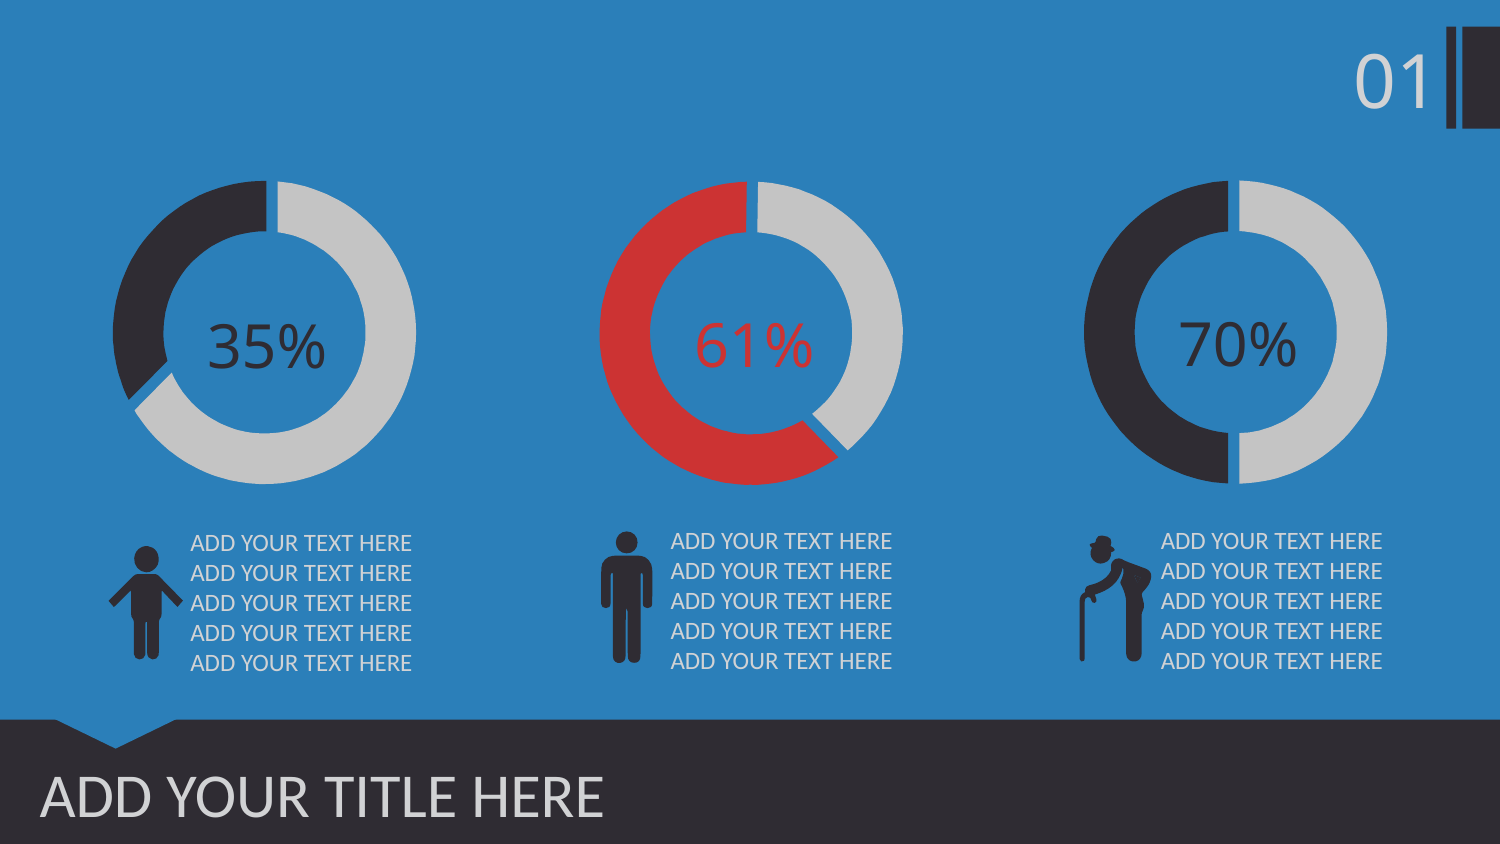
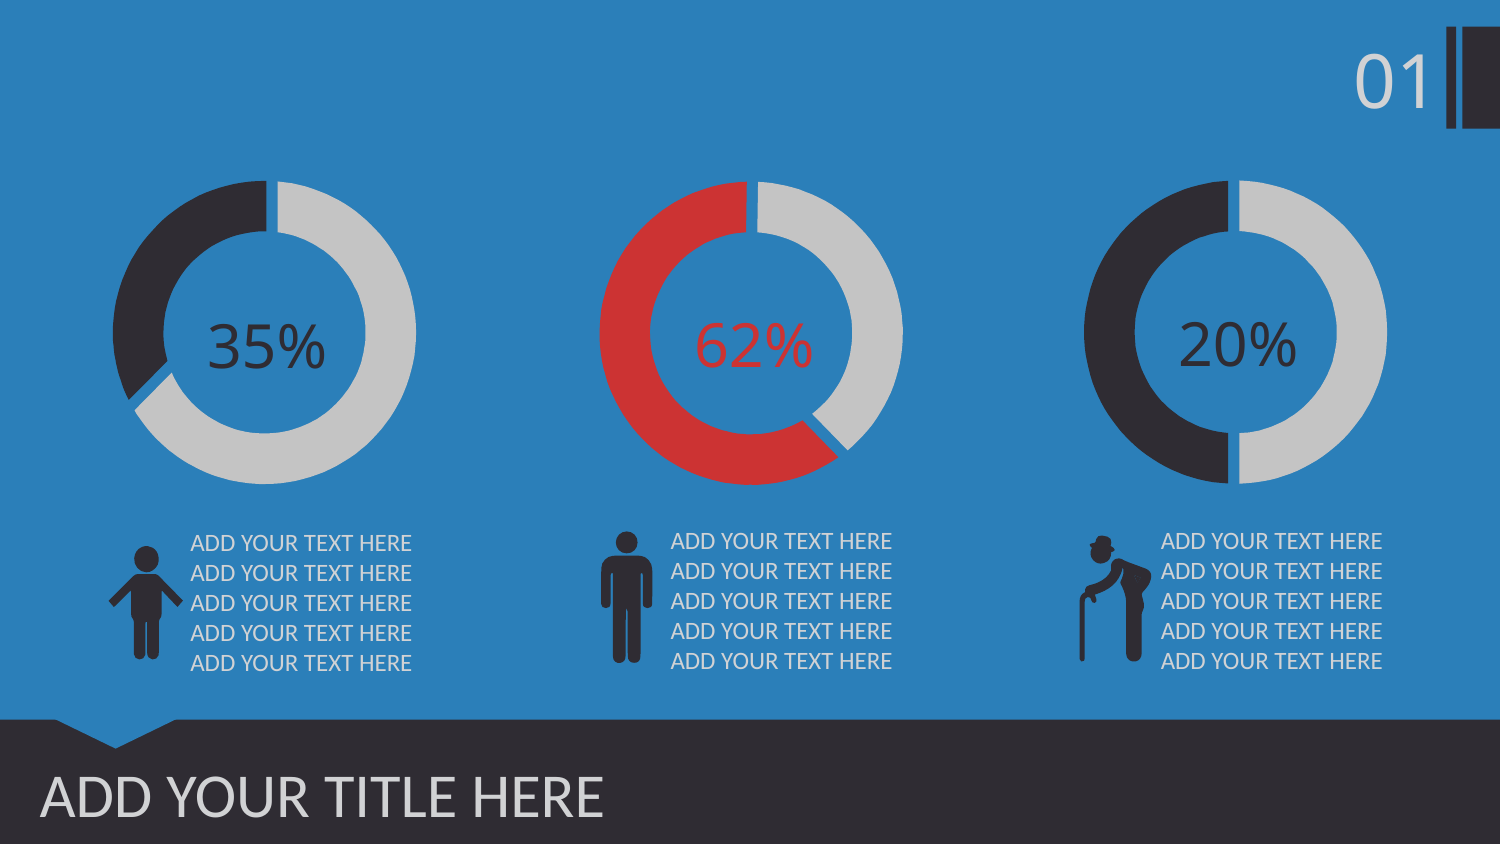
61%: 61% -> 62%
70%: 70% -> 20%
